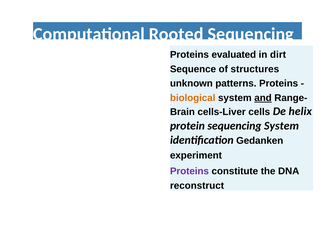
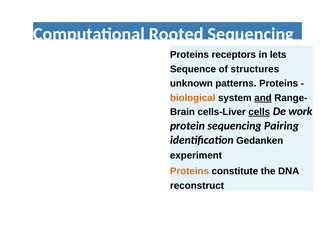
evaluated: evaluated -> receptors
dirt: dirt -> lets
cells underline: none -> present
helix: helix -> work
sequencing System: System -> Pairing
Proteins at (189, 171) colour: purple -> orange
